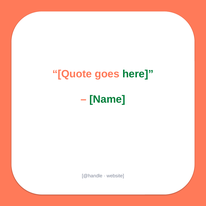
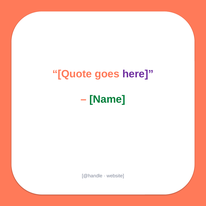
here colour: green -> purple
